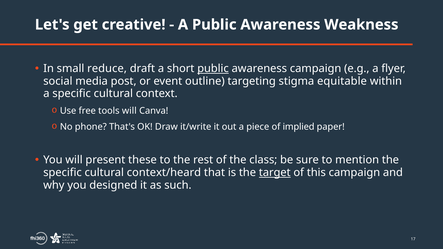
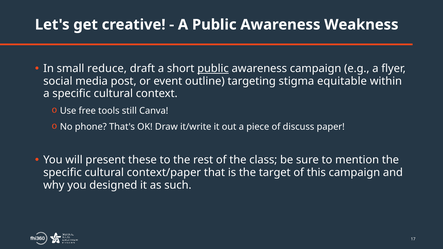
tools will: will -> still
implied: implied -> discuss
context/heard: context/heard -> context/paper
target underline: present -> none
